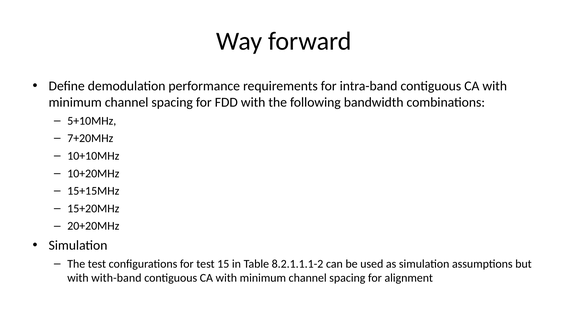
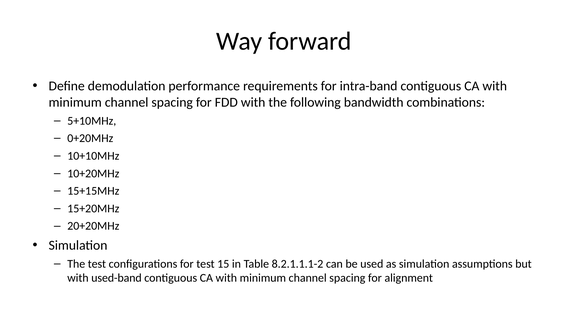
7+20MHz: 7+20MHz -> 0+20MHz
with-band: with-band -> used-band
